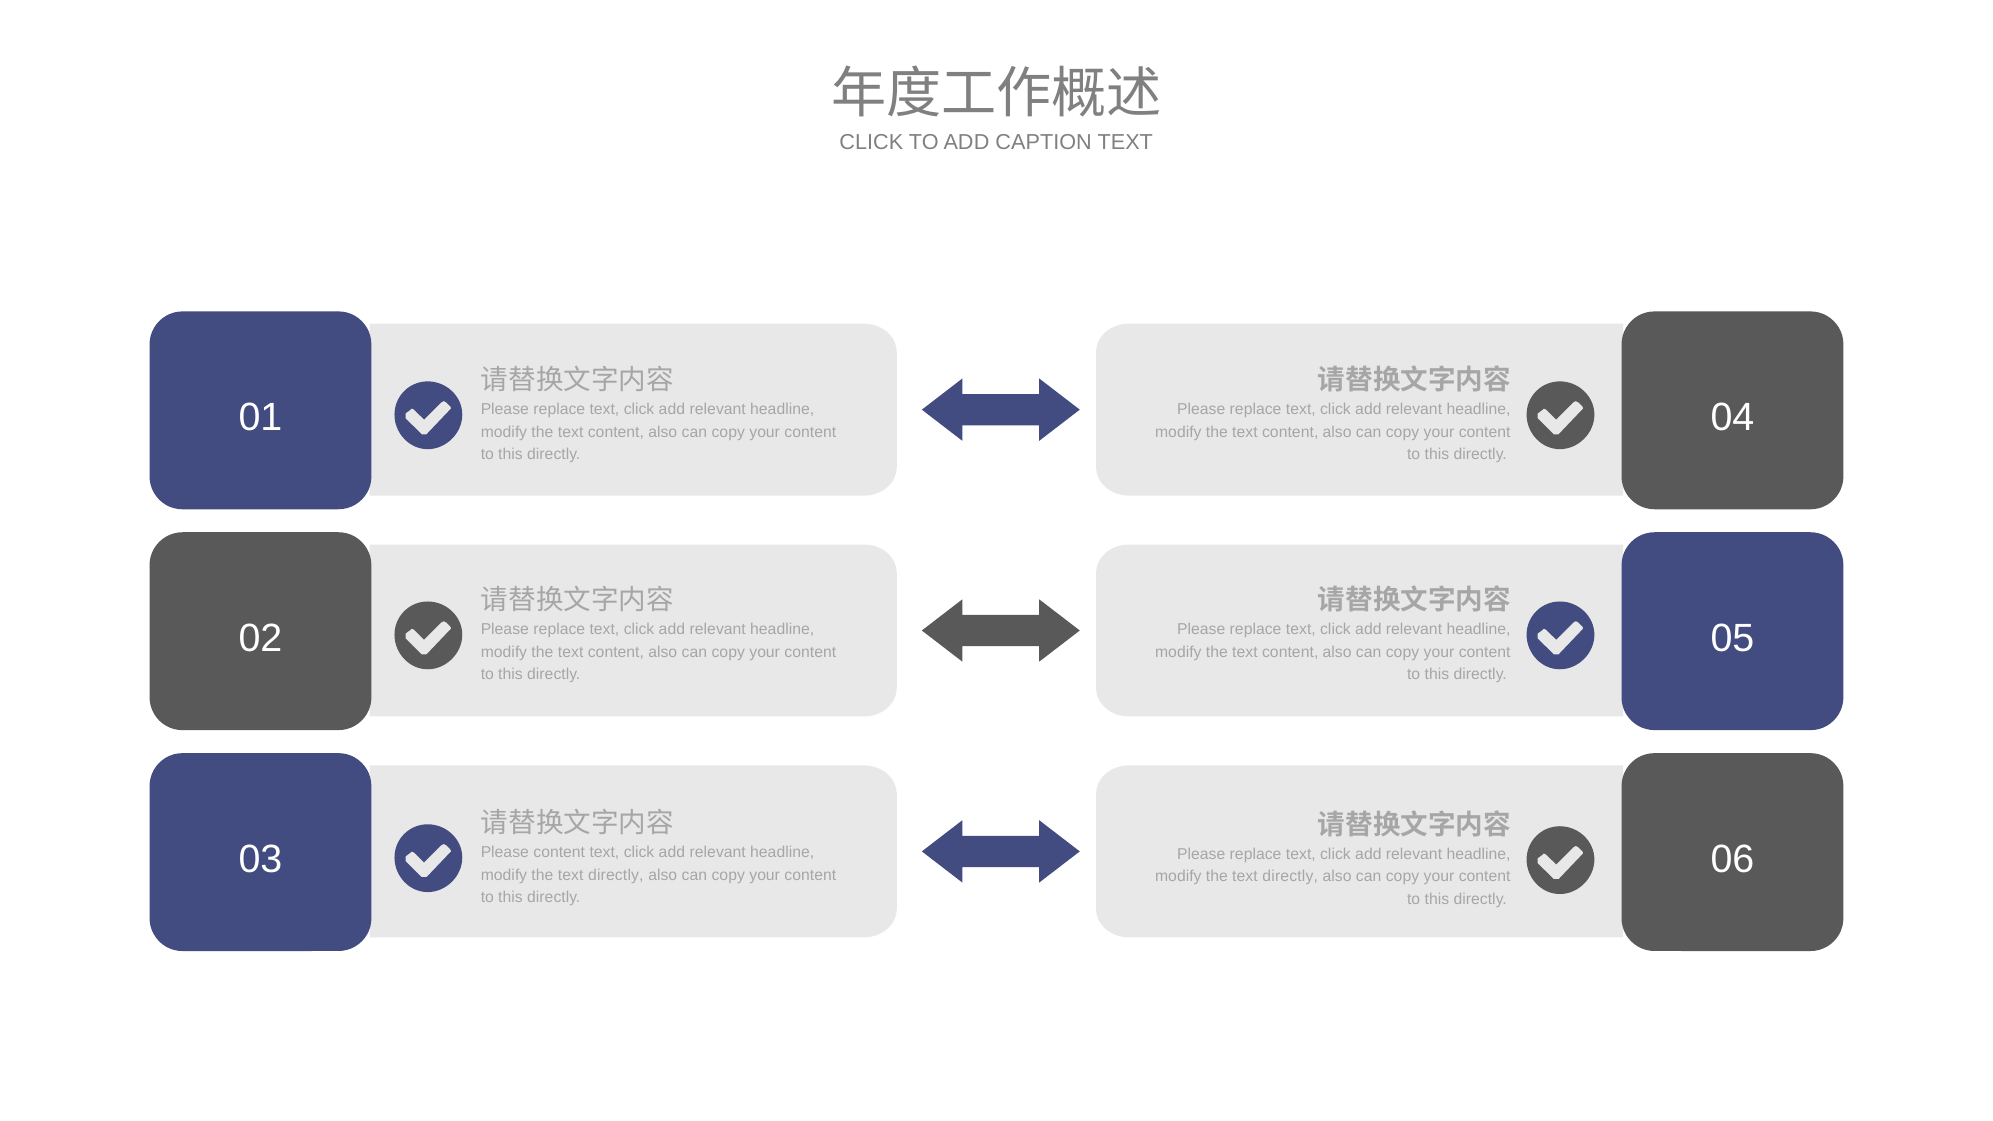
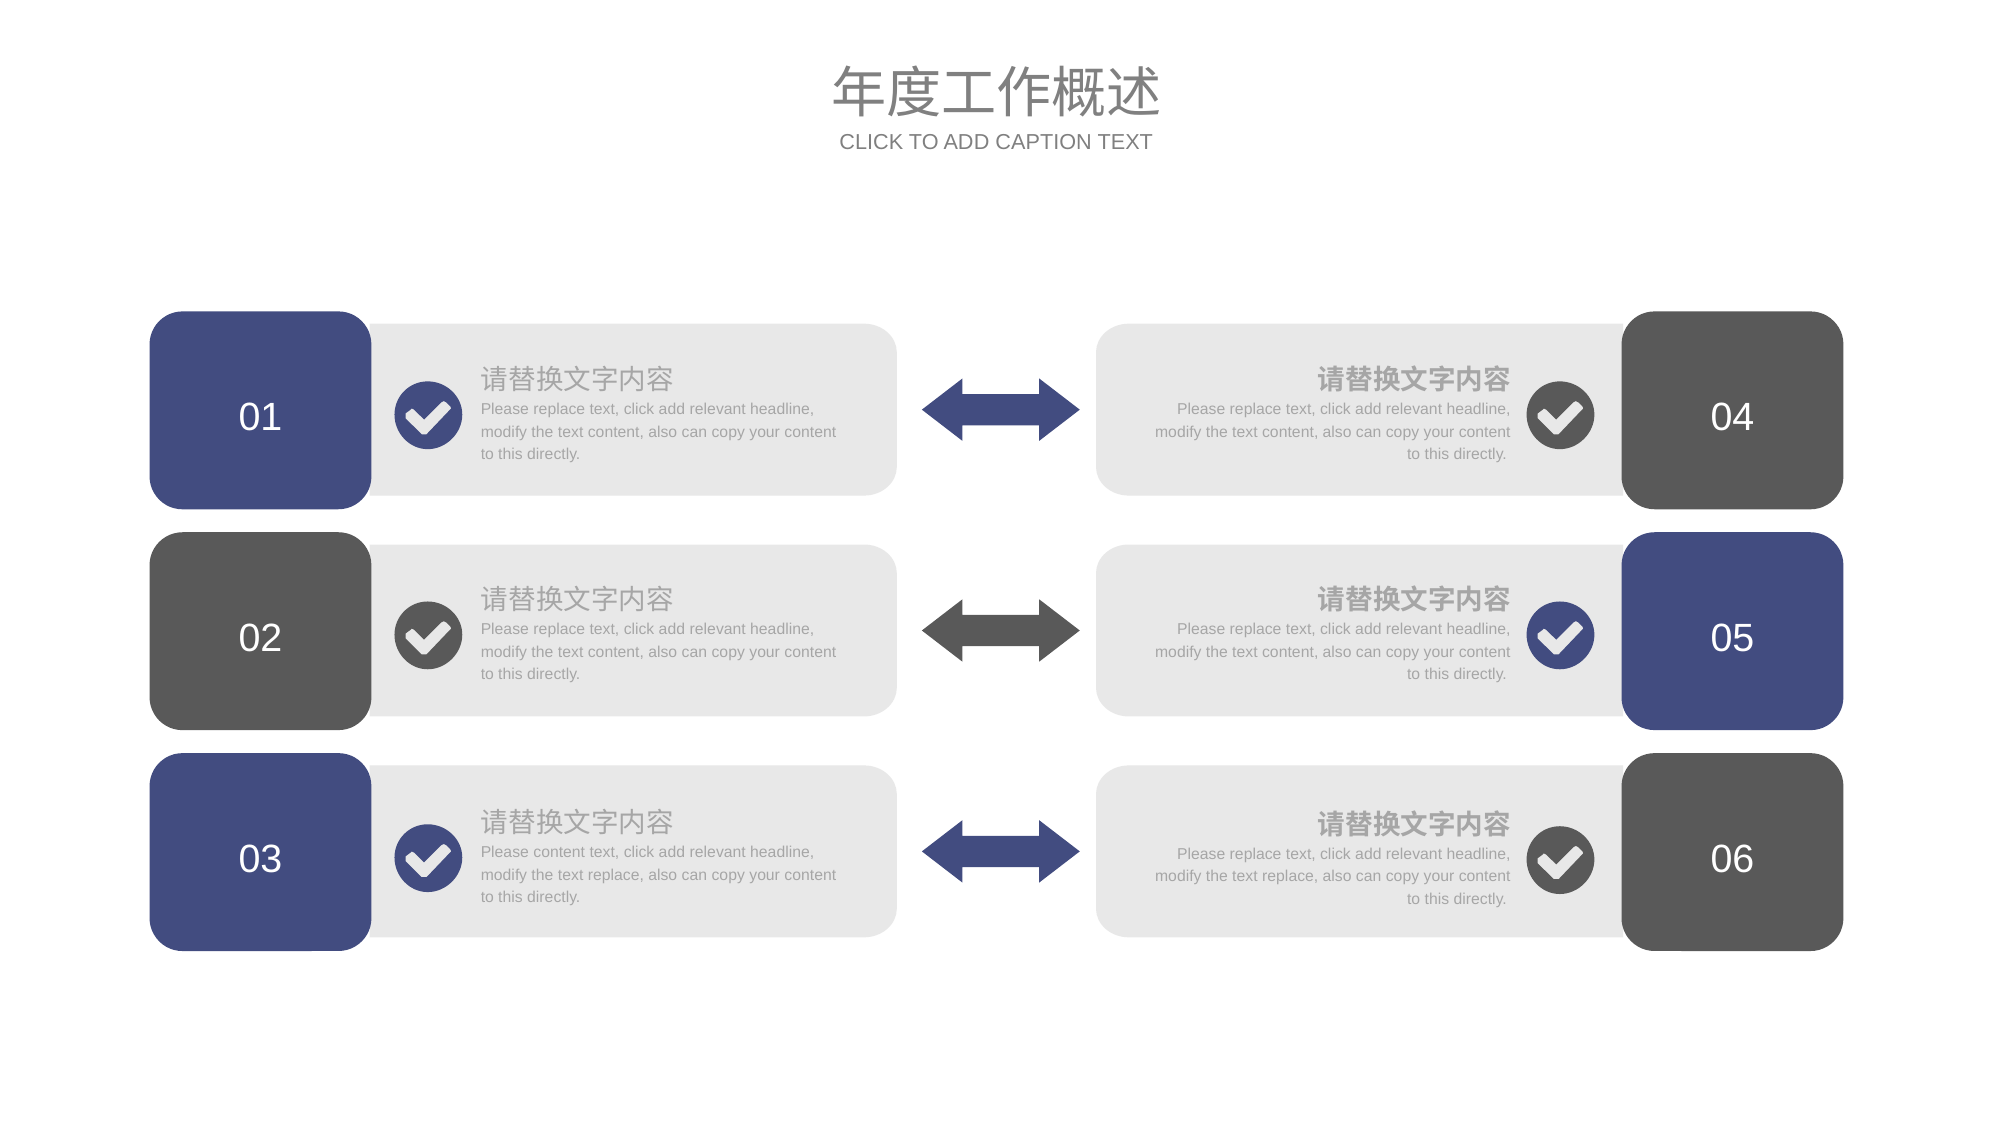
directly at (616, 875): directly -> replace
directly at (1290, 877): directly -> replace
